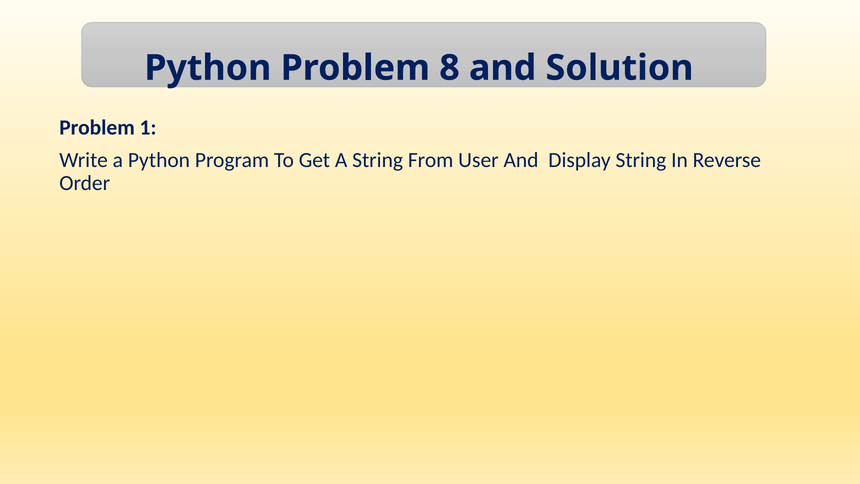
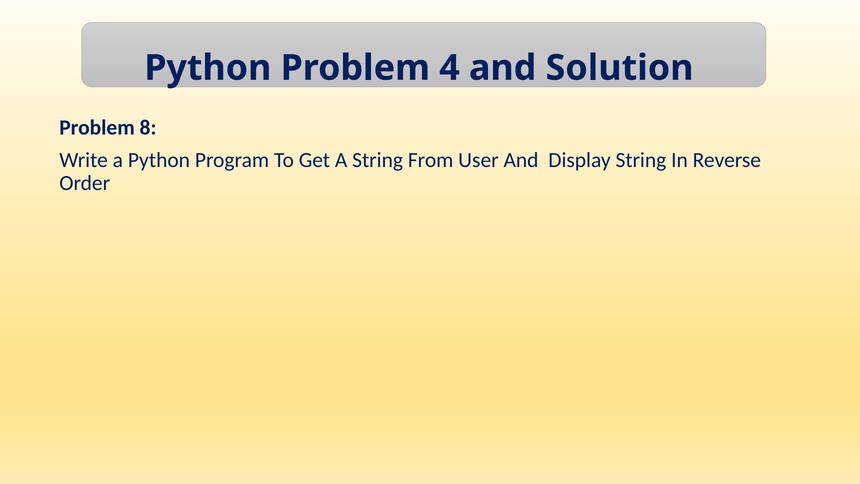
8: 8 -> 4
1: 1 -> 8
